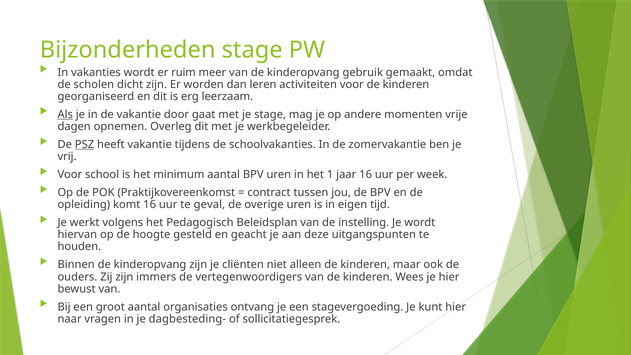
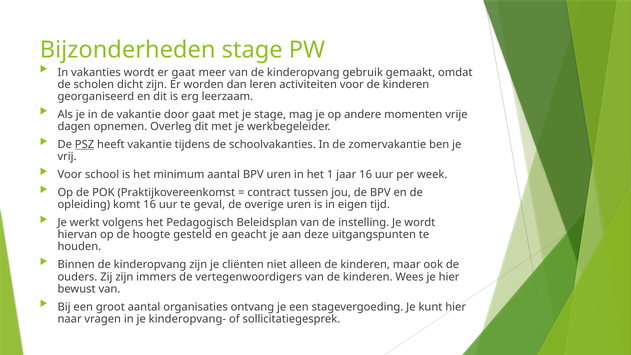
er ruim: ruim -> gaat
Als underline: present -> none
dagbesteding-: dagbesteding- -> kinderopvang-
